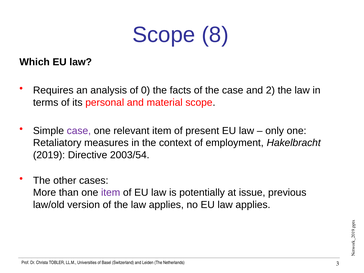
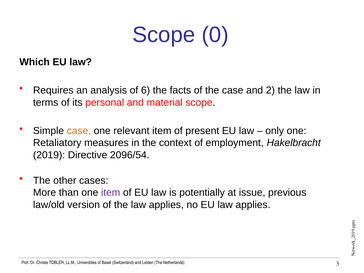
Scope 8: 8 -> 0
of 0: 0 -> 6
case at (79, 131) colour: purple -> orange
2003/54: 2003/54 -> 2096/54
